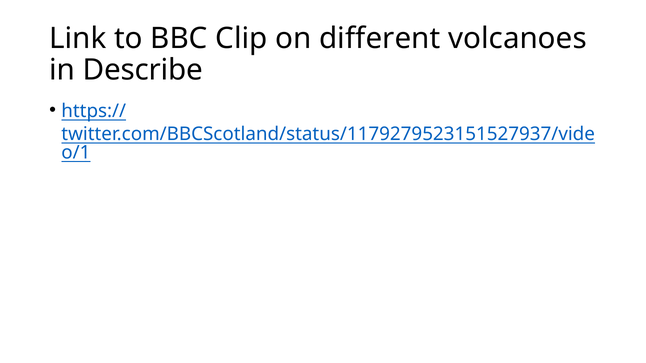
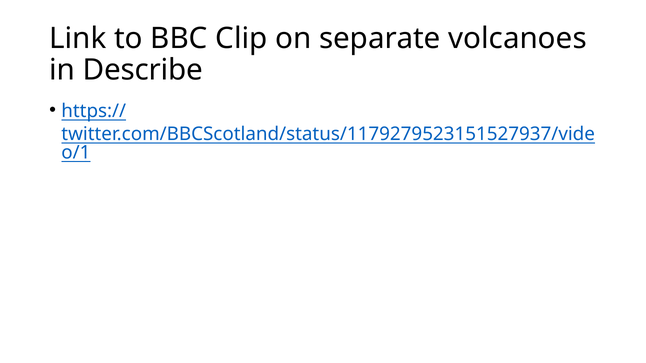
different: different -> separate
